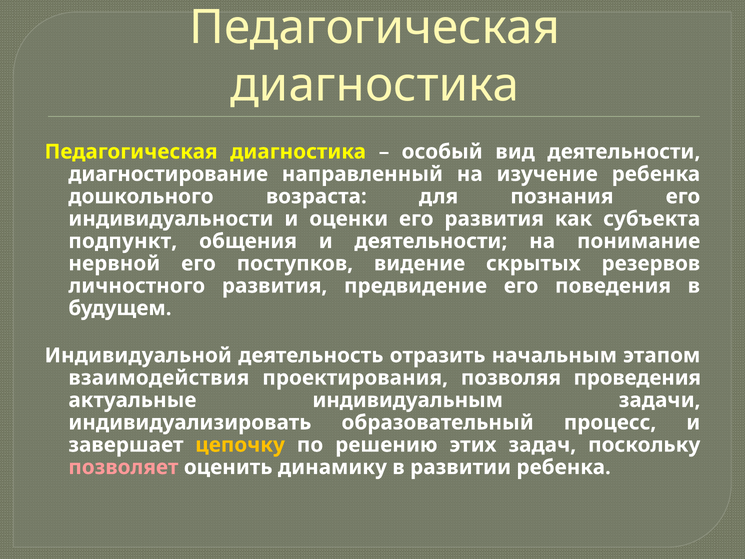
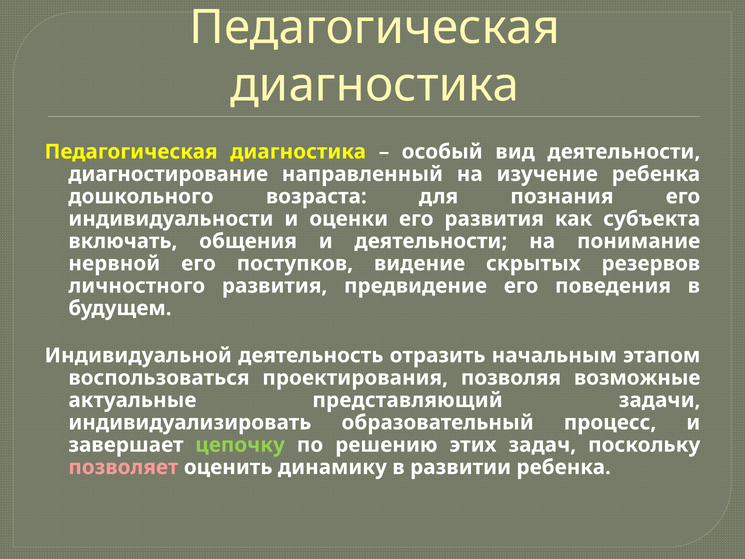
подпункт: подпункт -> включать
взаимодействия: взаимодействия -> воспользоваться
проведения: проведения -> возможные
индивидуальным: индивидуальным -> представляющий
цепочку colour: yellow -> light green
